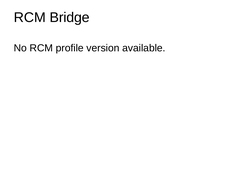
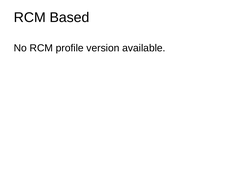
Bridge: Bridge -> Based
